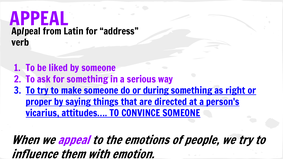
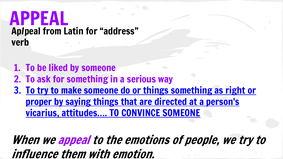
or during: during -> things
